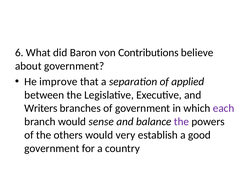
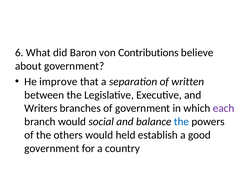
applied: applied -> written
sense: sense -> social
the at (181, 121) colour: purple -> blue
very: very -> held
